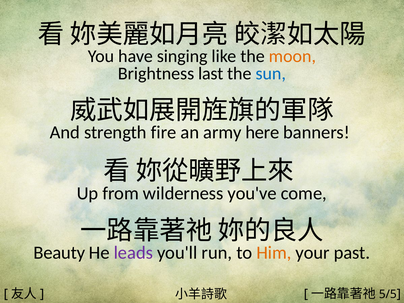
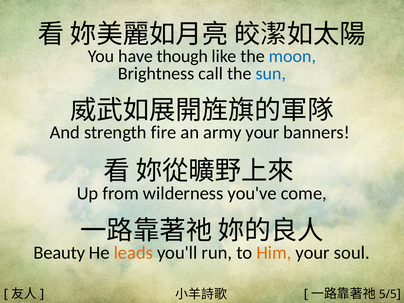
singing: singing -> though
moon colour: orange -> blue
last: last -> call
army here: here -> your
leads colour: purple -> orange
past: past -> soul
